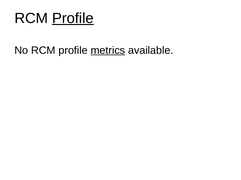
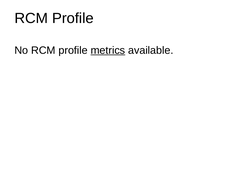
Profile at (73, 18) underline: present -> none
